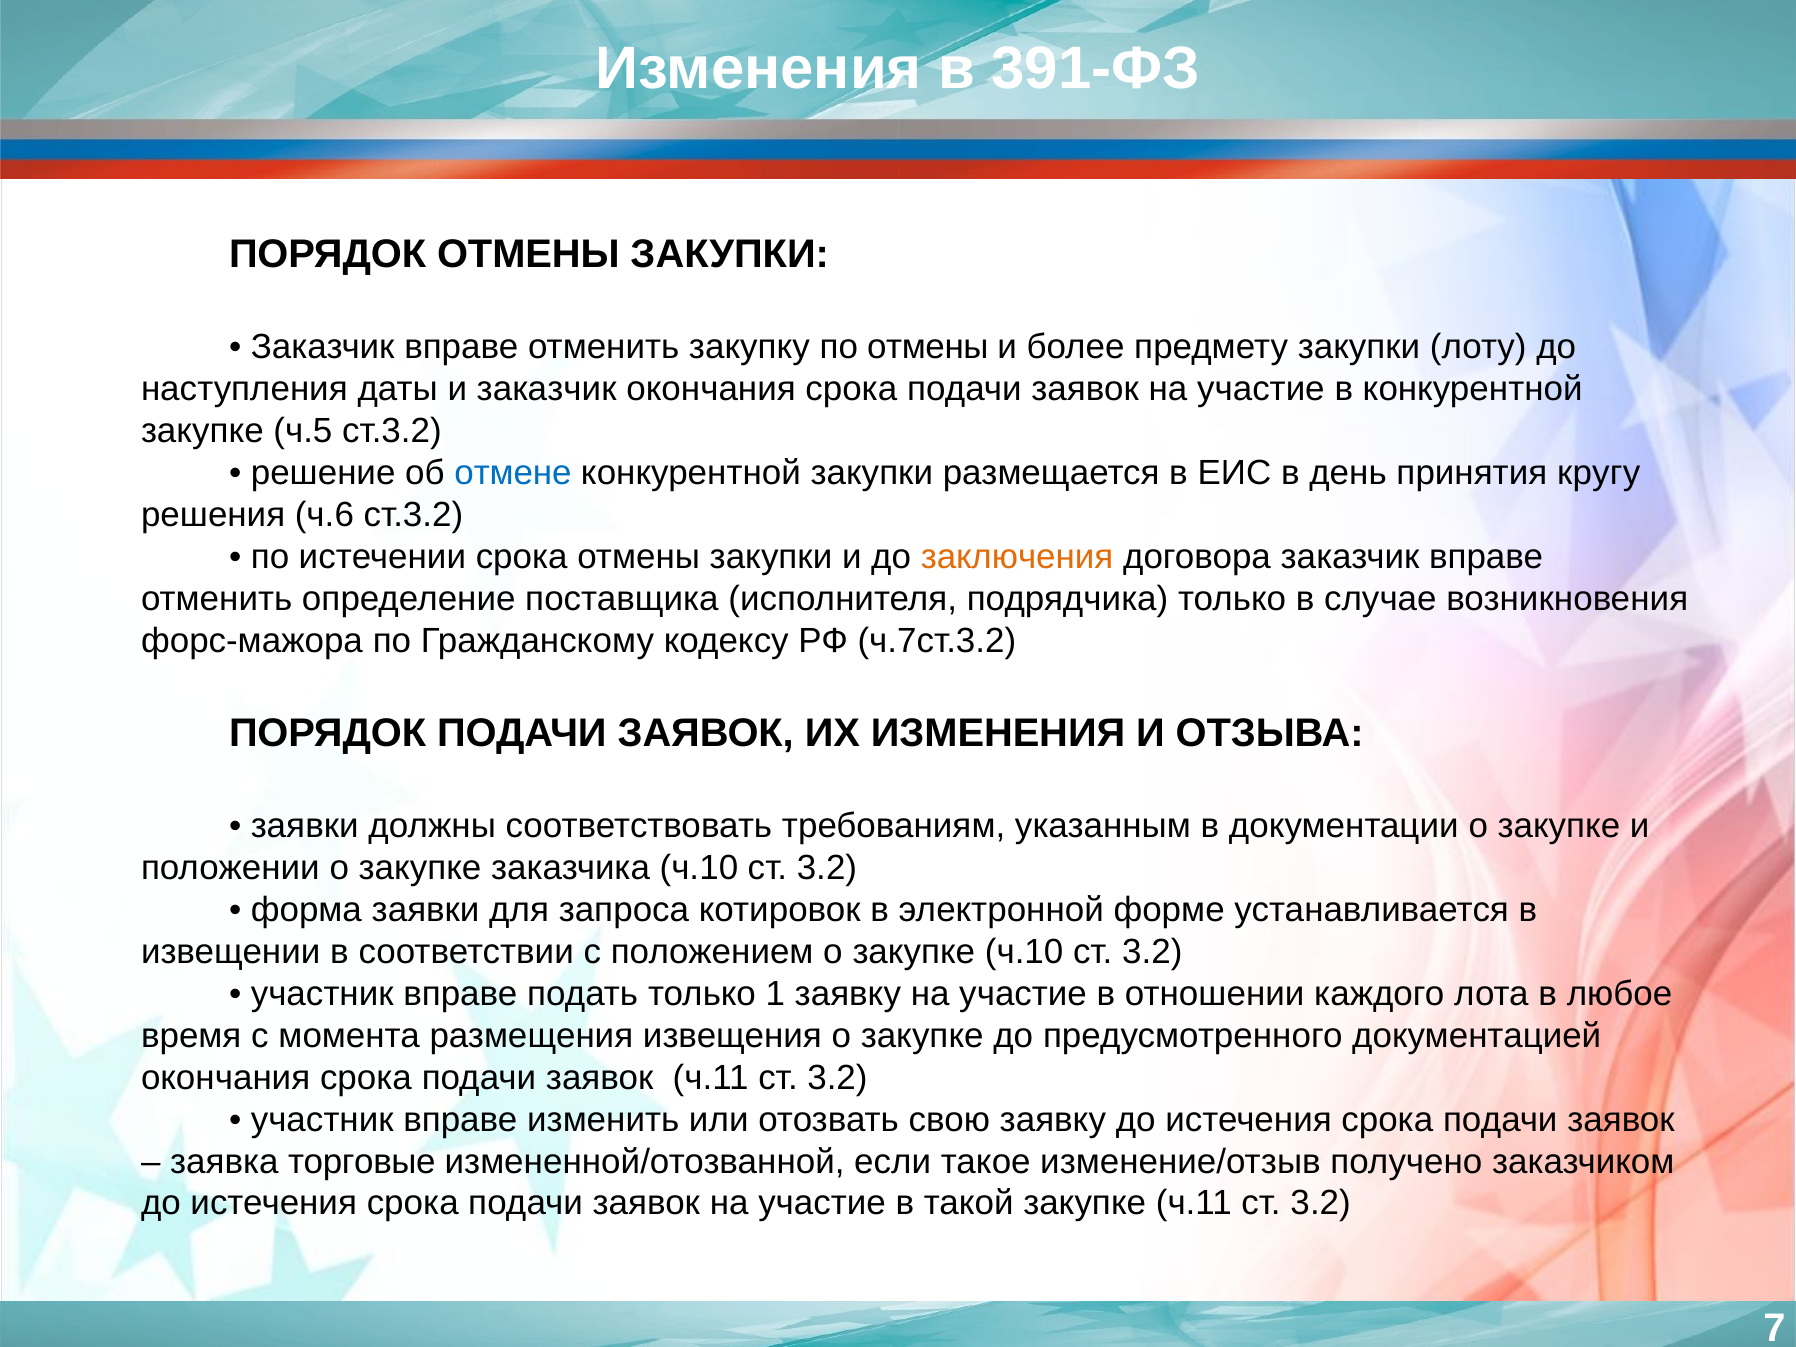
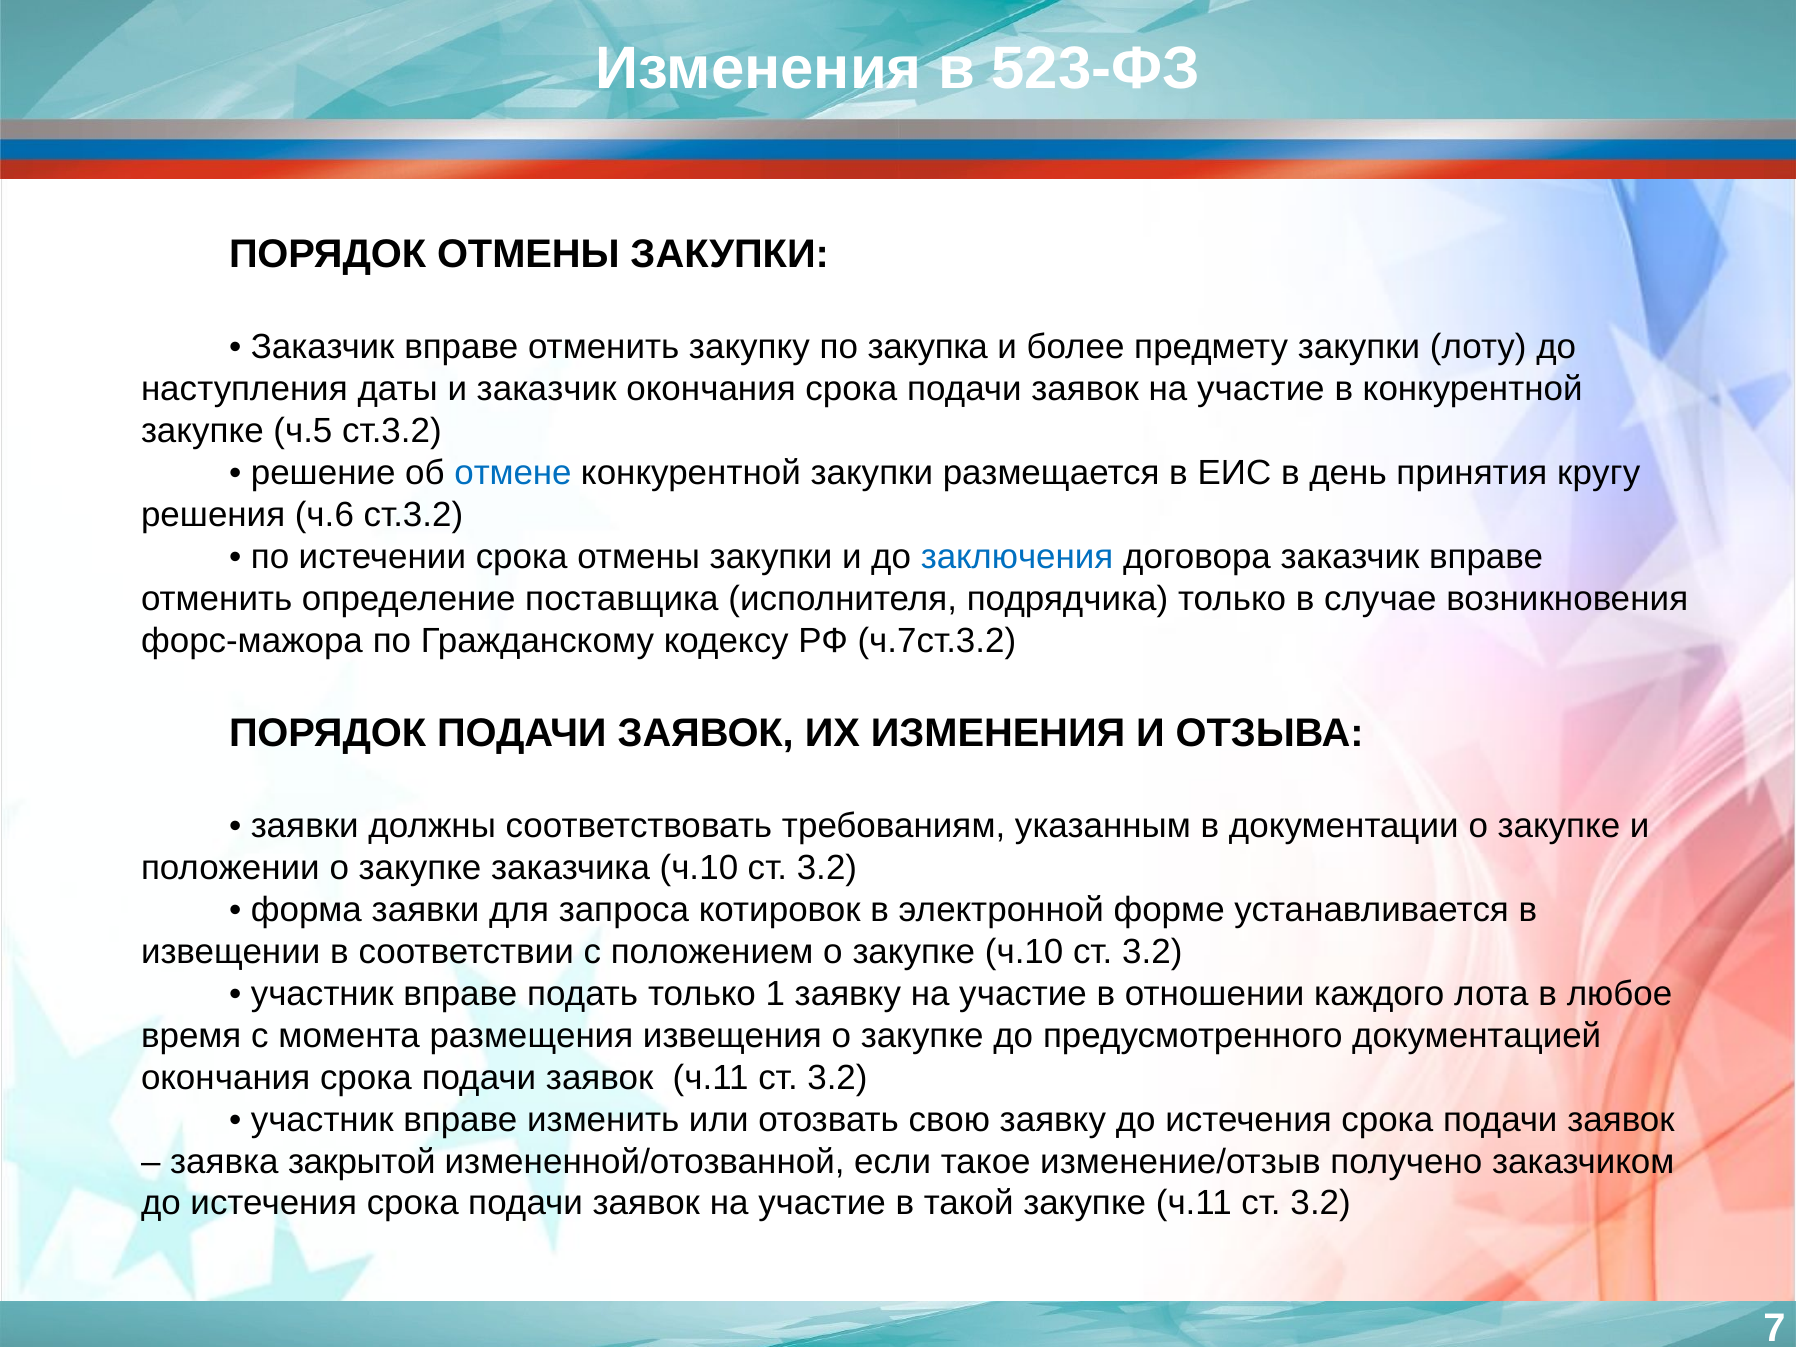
391-ФЗ: 391-ФЗ -> 523-ФЗ
по отмены: отмены -> закупка
заключения colour: orange -> blue
торговые: торговые -> закрытой
